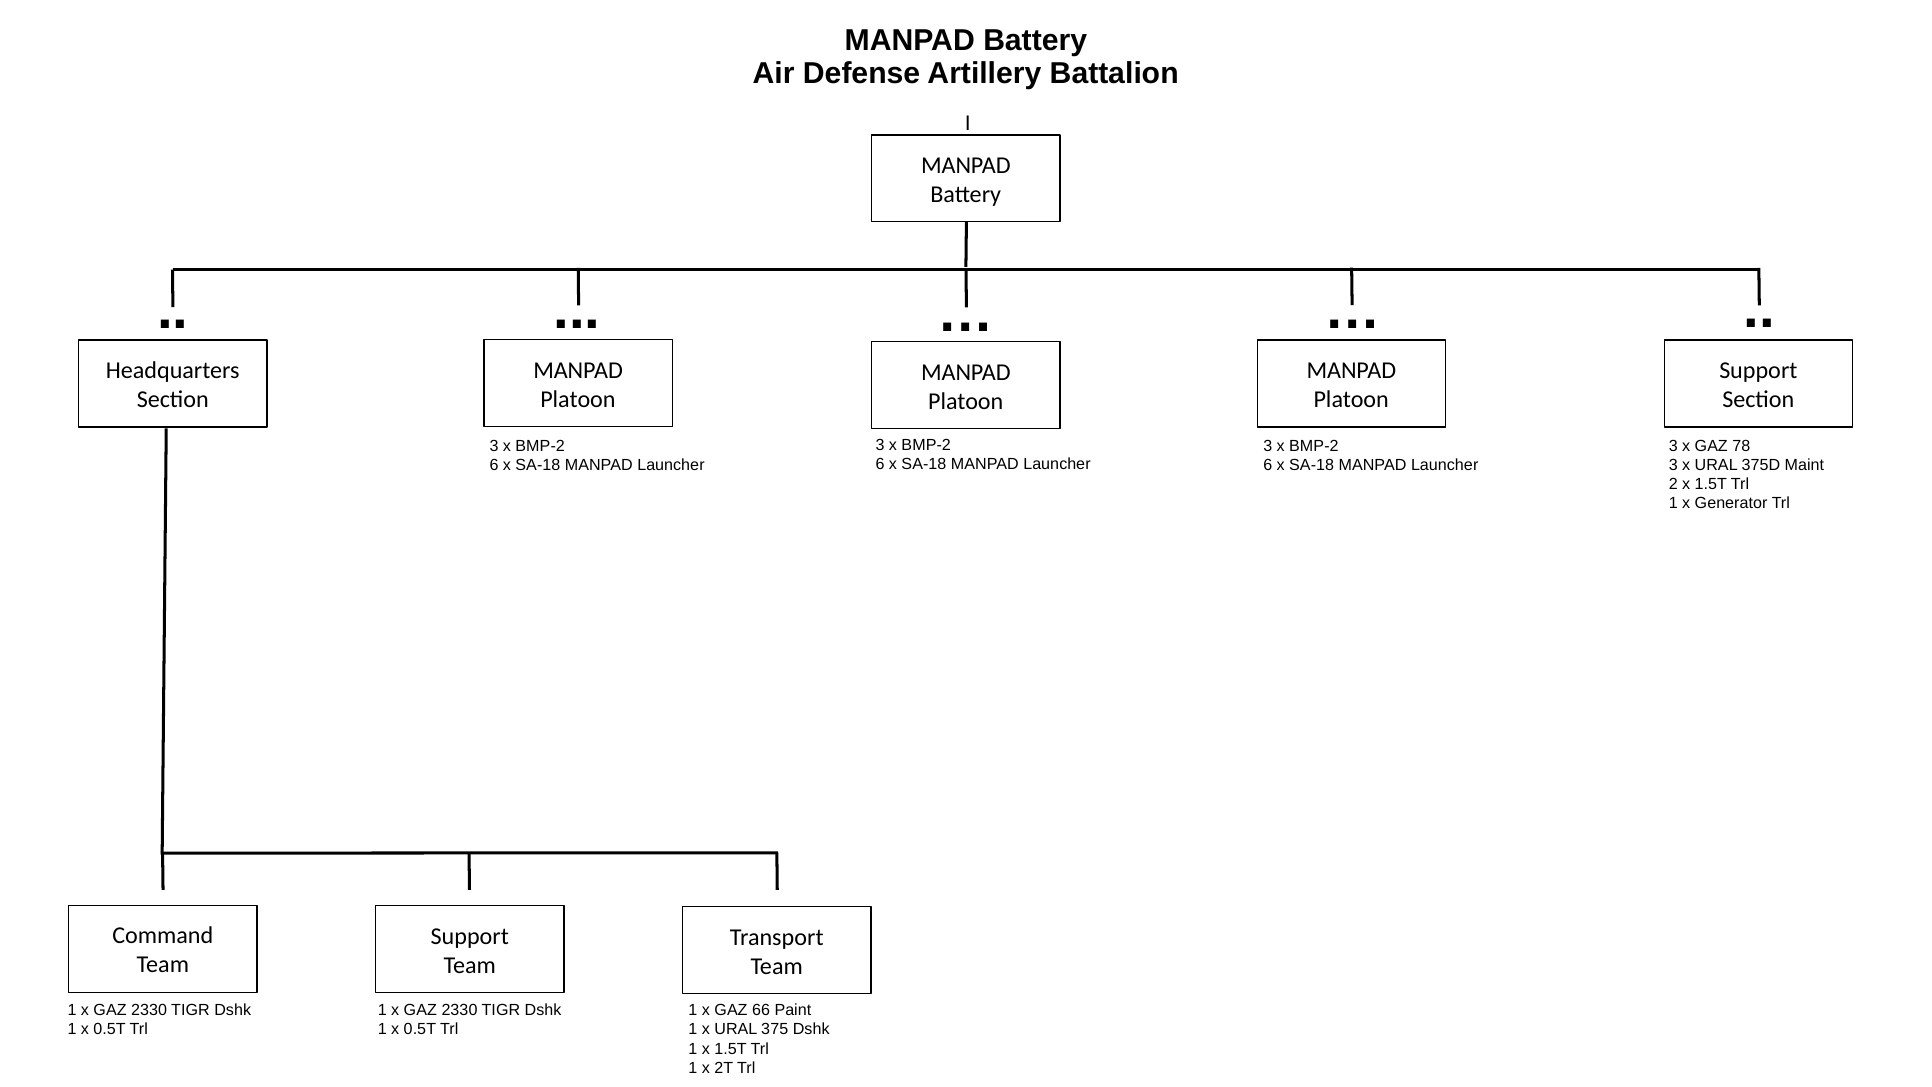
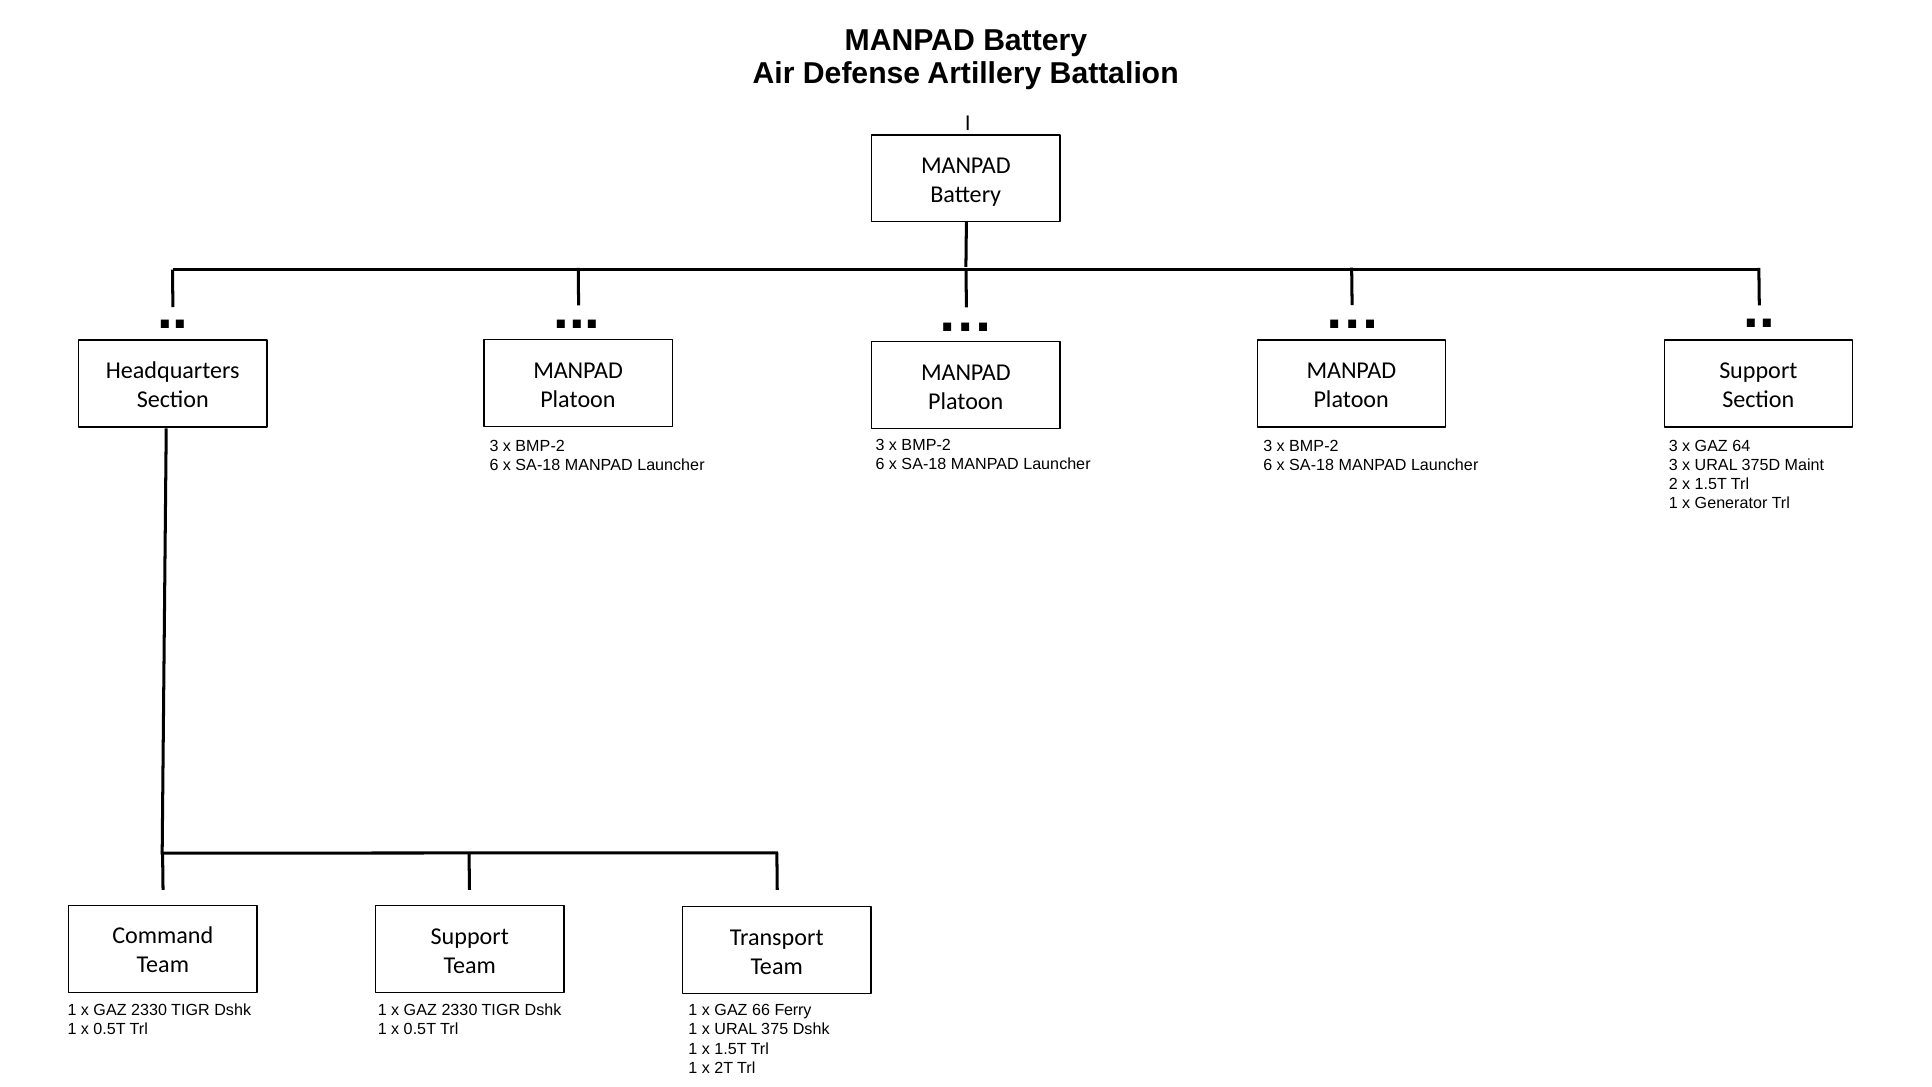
78: 78 -> 64
Paint: Paint -> Ferry
